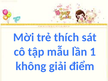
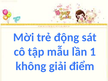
thích: thích -> động
